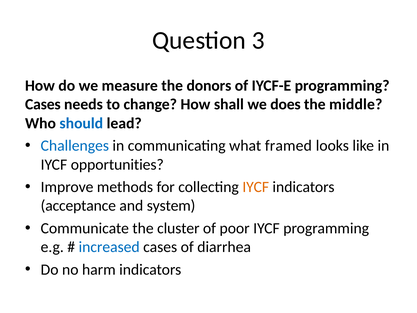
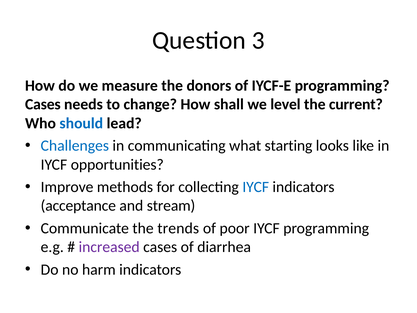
does: does -> level
middle: middle -> current
framed: framed -> starting
IYCF at (256, 187) colour: orange -> blue
system: system -> stream
cluster: cluster -> trends
increased colour: blue -> purple
